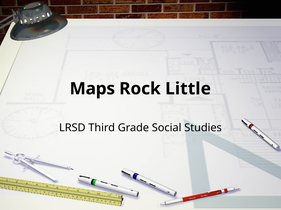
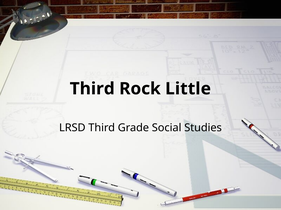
Maps at (92, 89): Maps -> Third
